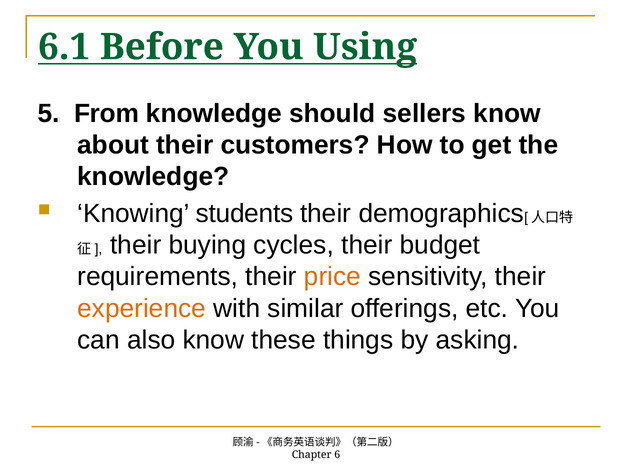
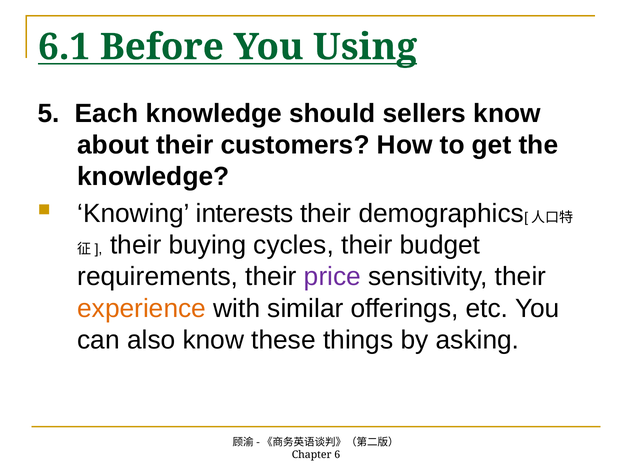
From: From -> Each
students: students -> interests
price colour: orange -> purple
